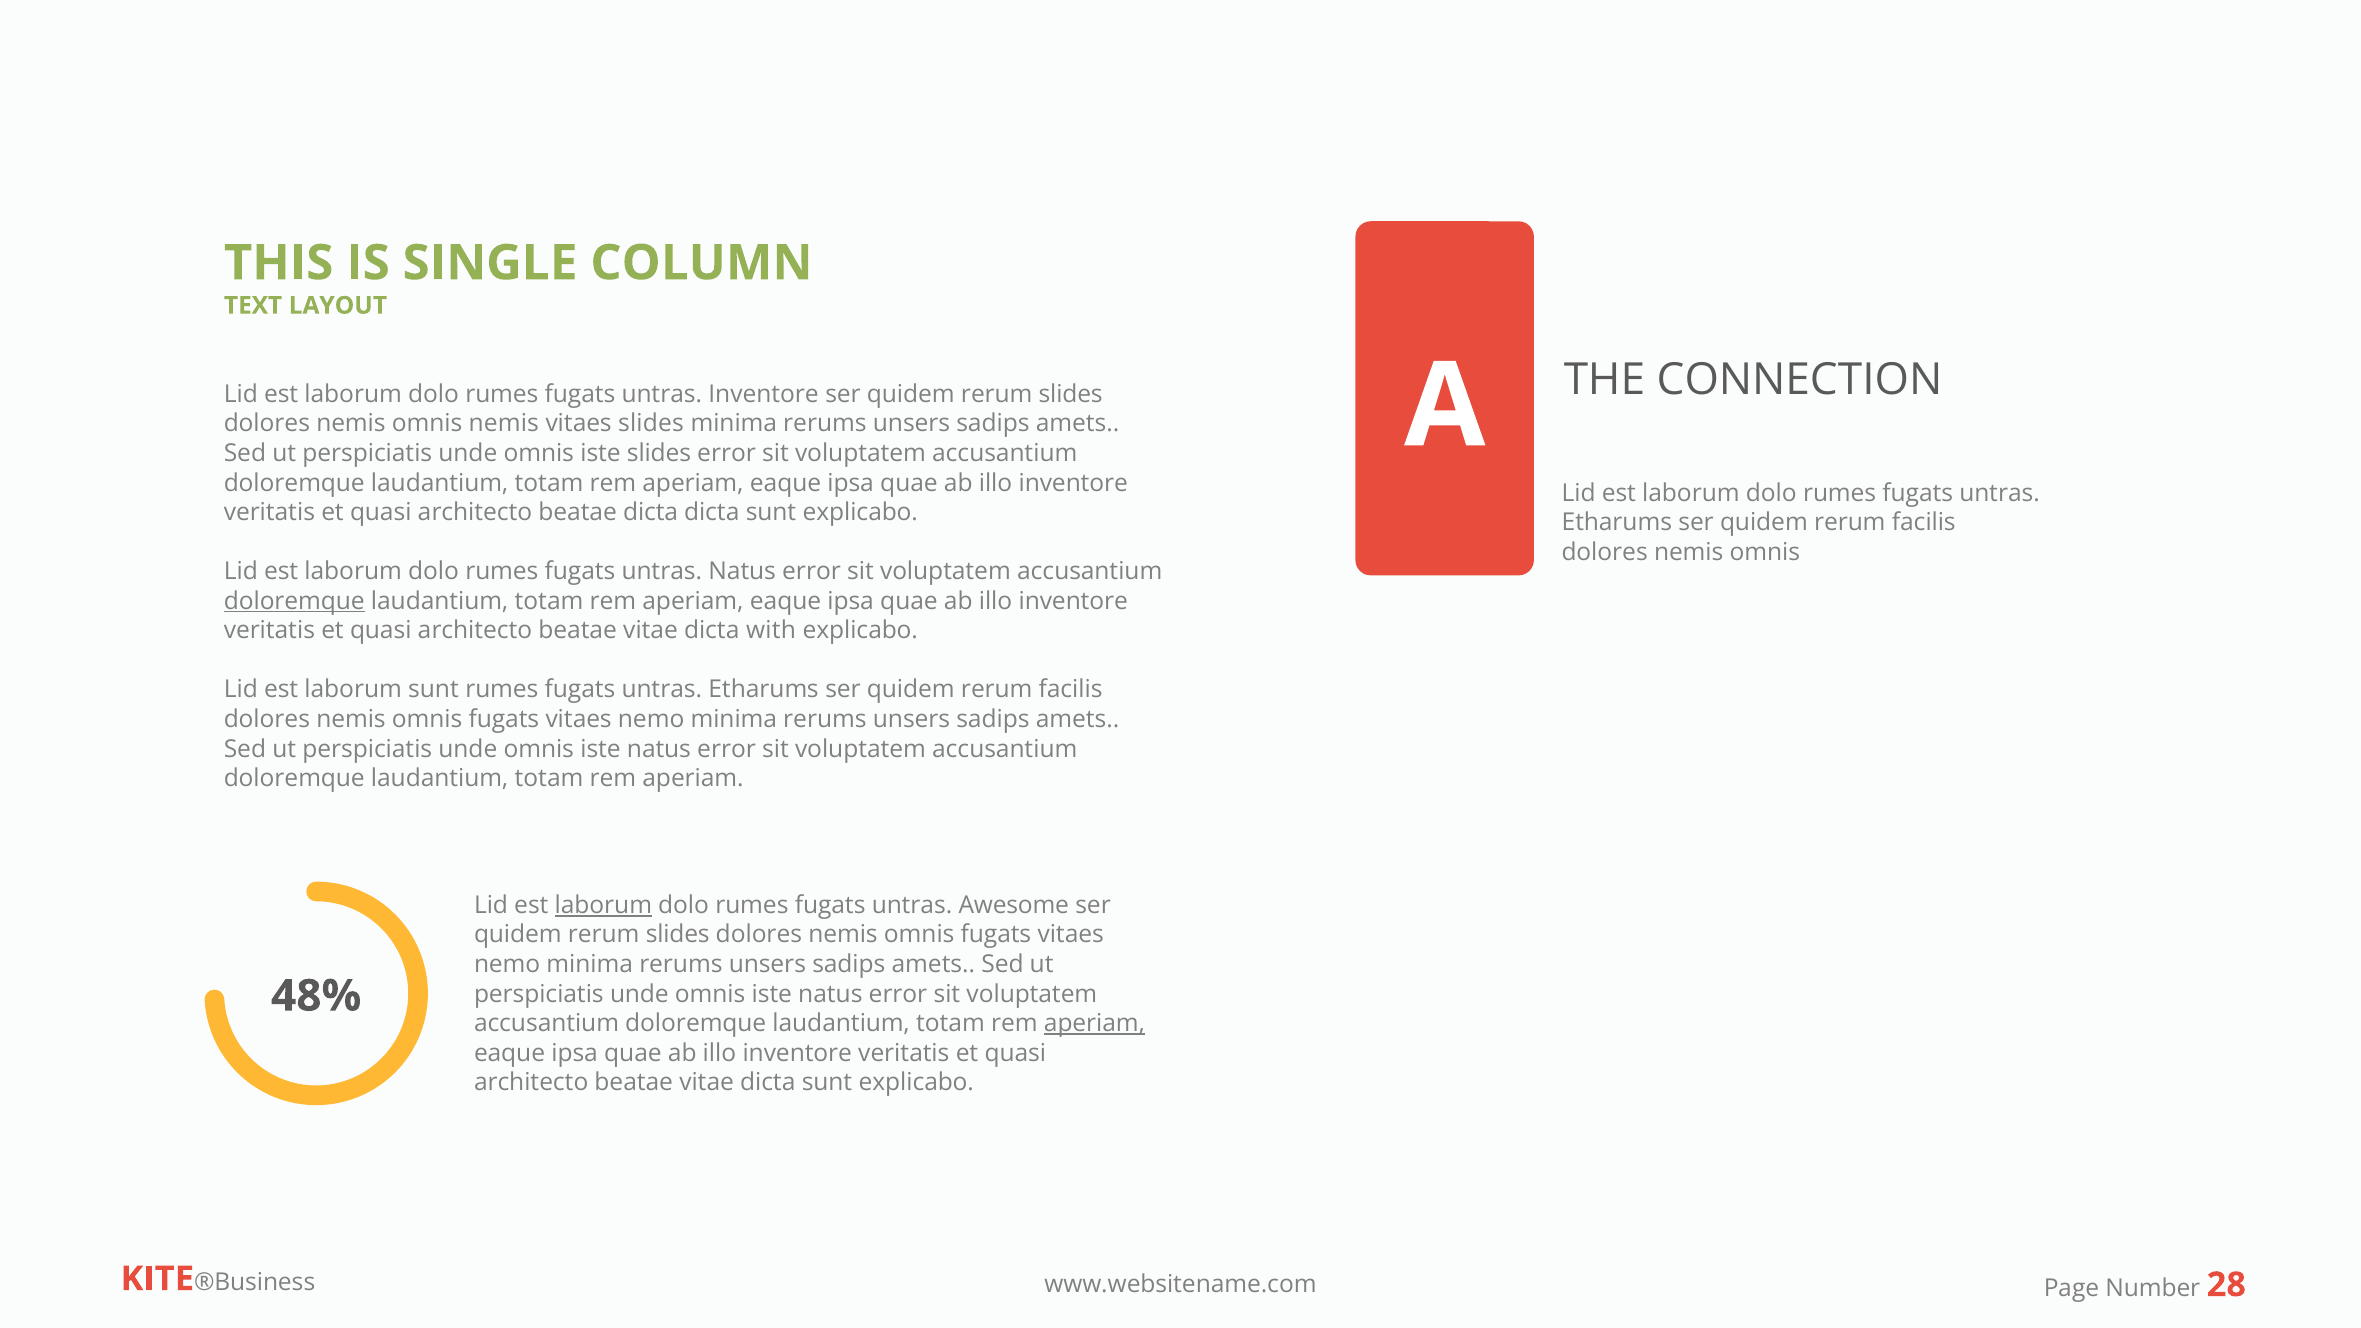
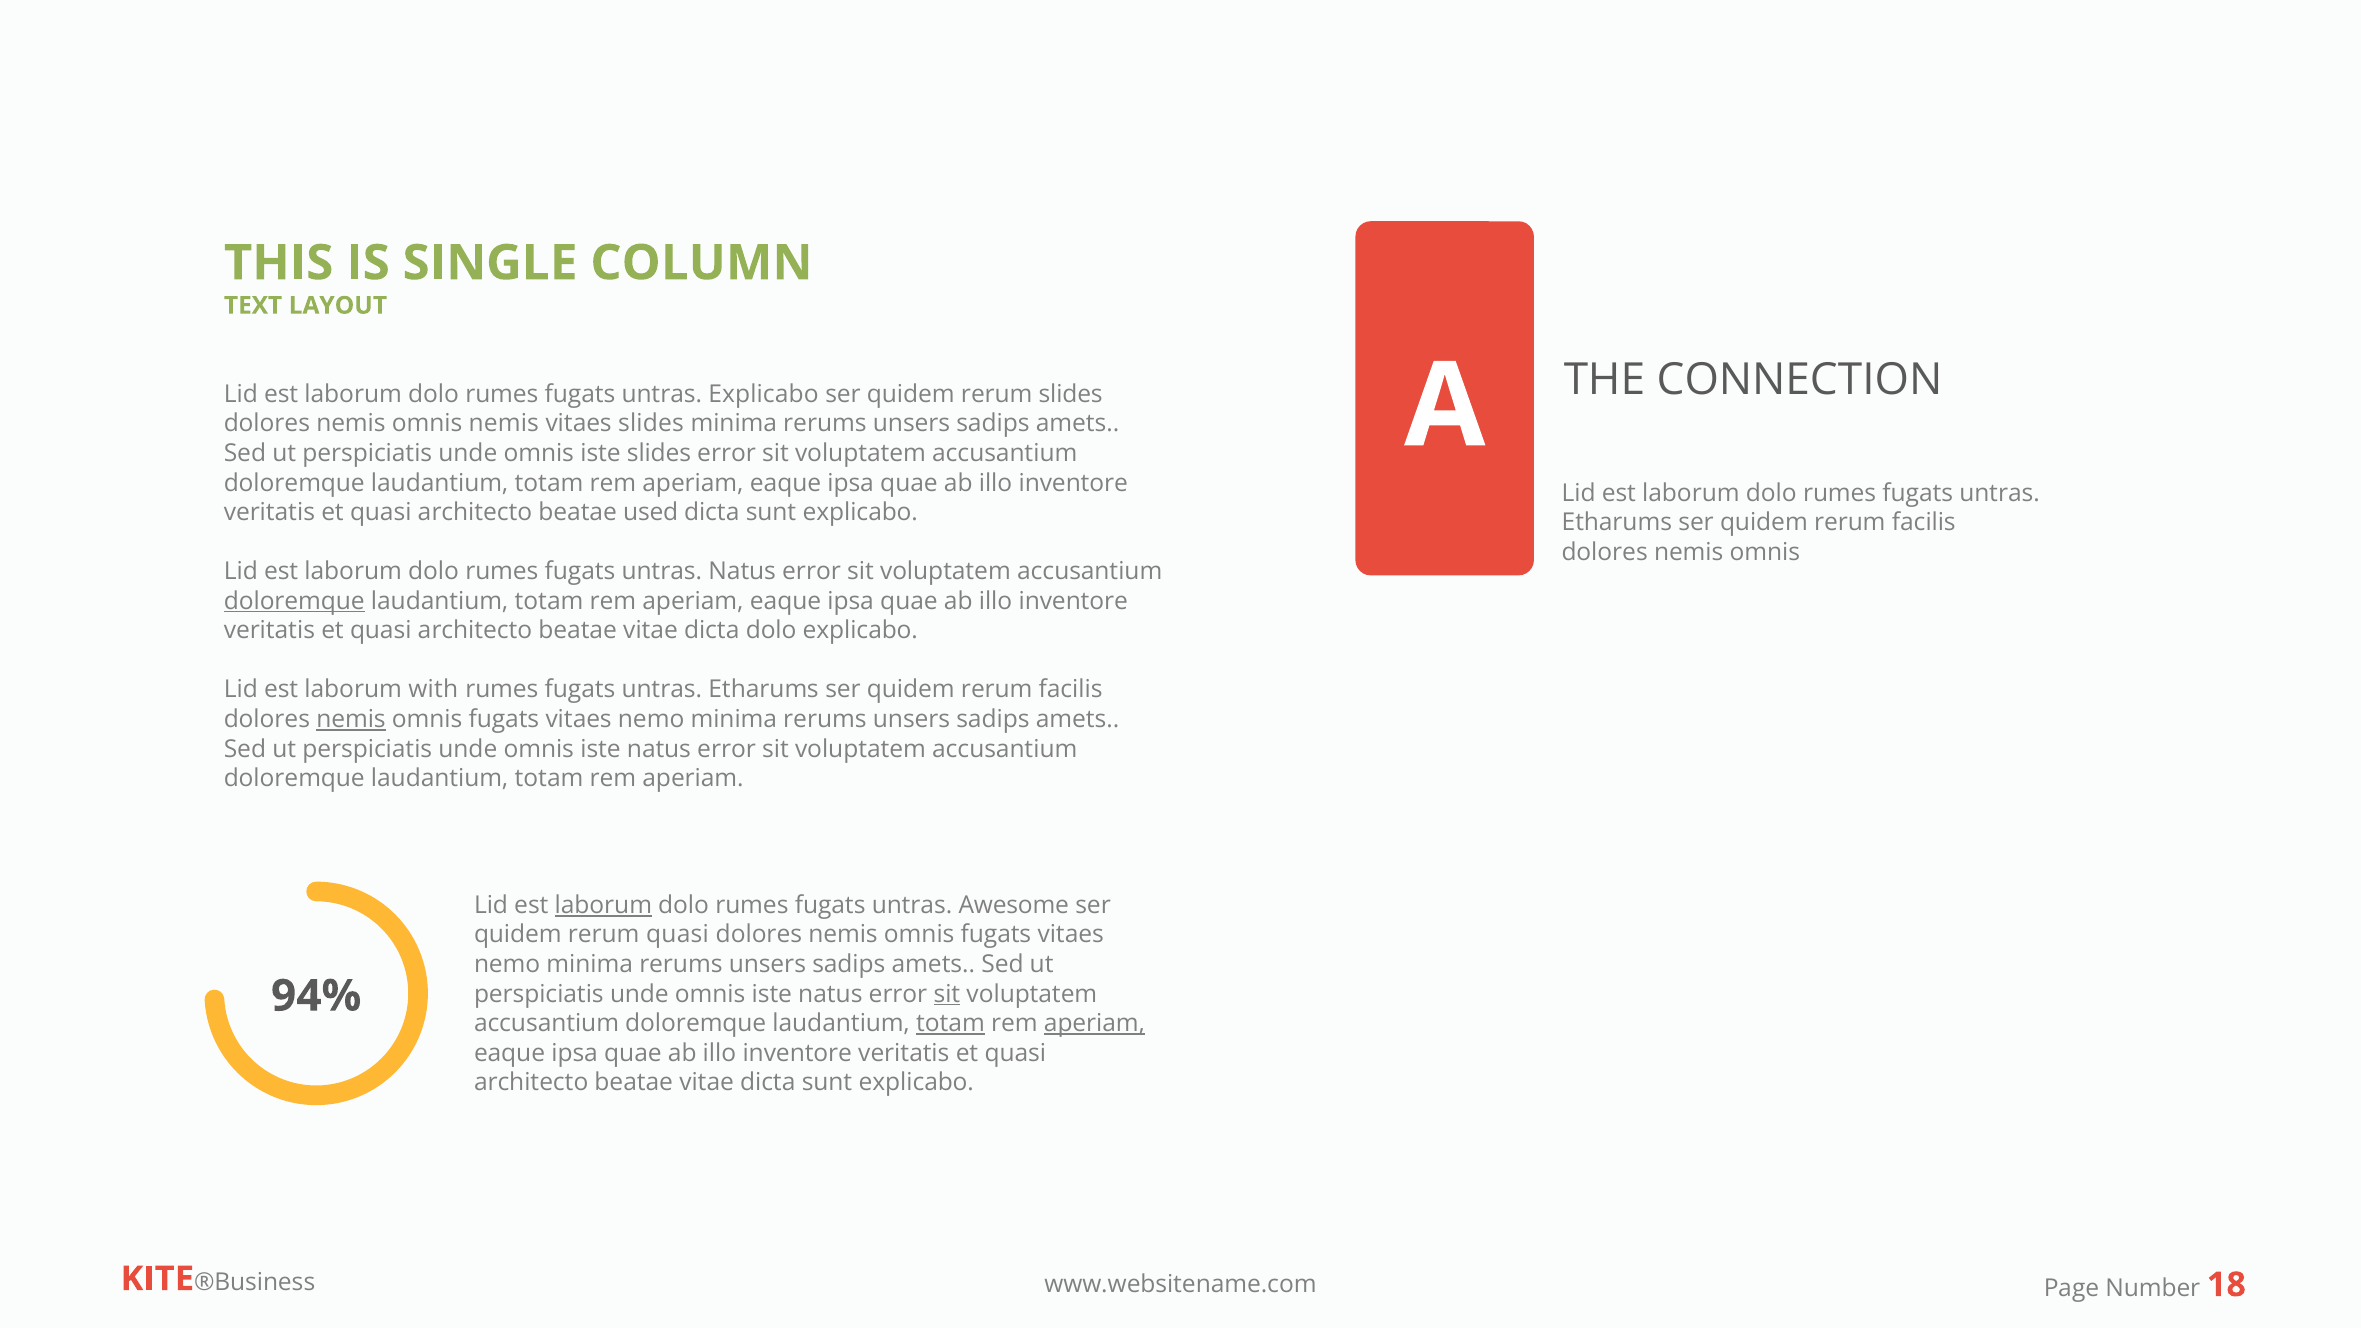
untras Inventore: Inventore -> Explicabo
beatae dicta: dicta -> used
dicta with: with -> dolo
laborum sunt: sunt -> with
nemis at (351, 719) underline: none -> present
slides at (678, 935): slides -> quasi
48%: 48% -> 94%
sit at (947, 994) underline: none -> present
totam at (951, 1024) underline: none -> present
28: 28 -> 18
